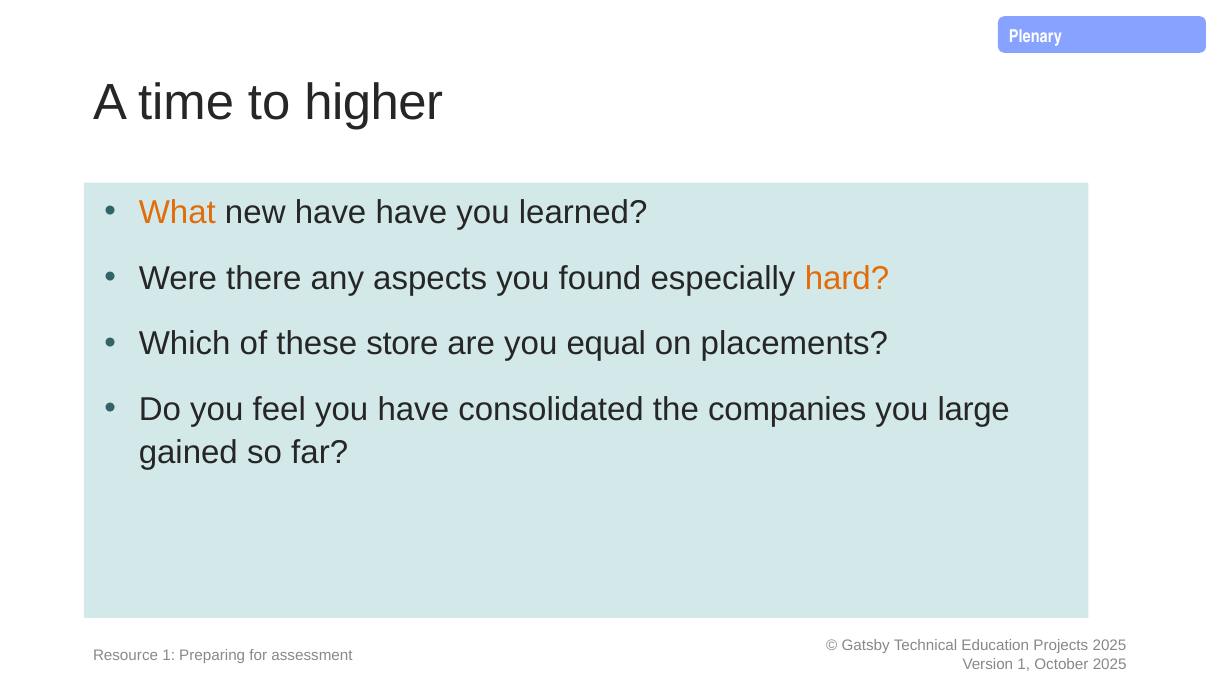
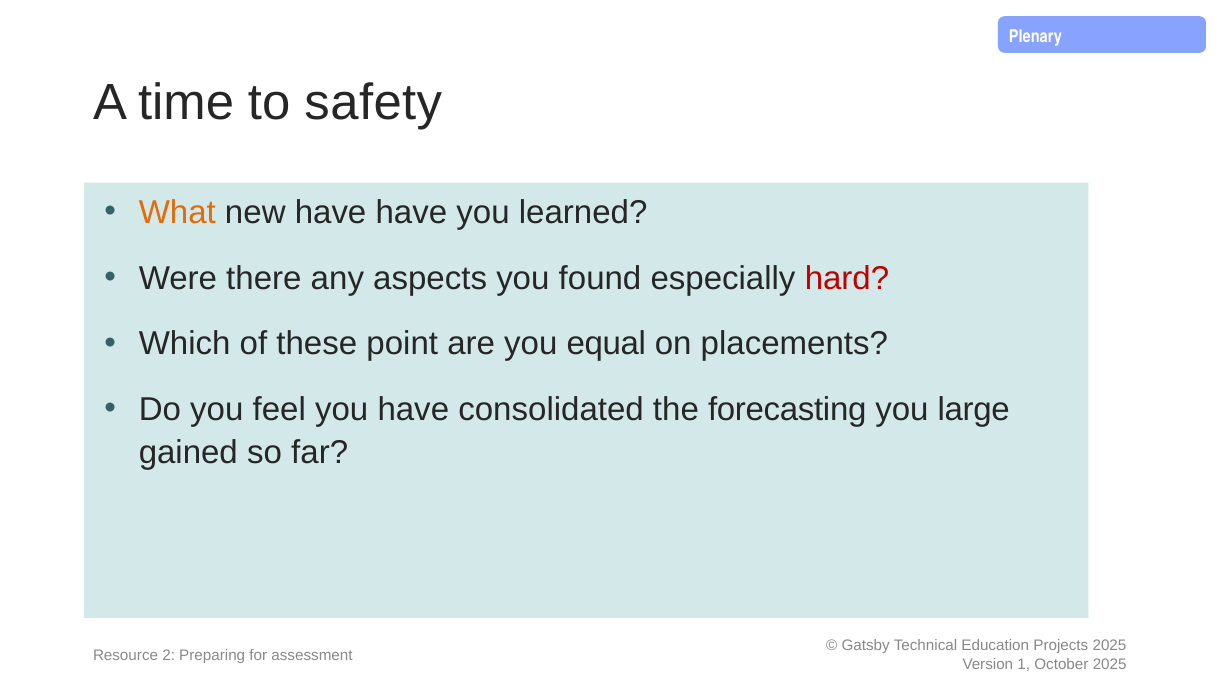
higher: higher -> safety
hard colour: orange -> red
store: store -> point
companies: companies -> forecasting
Resource 1: 1 -> 2
